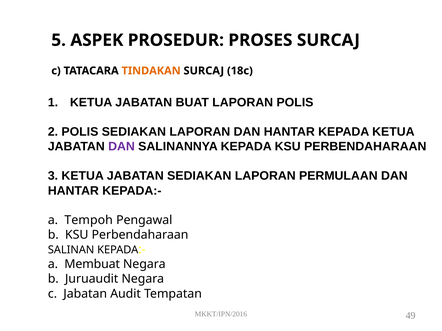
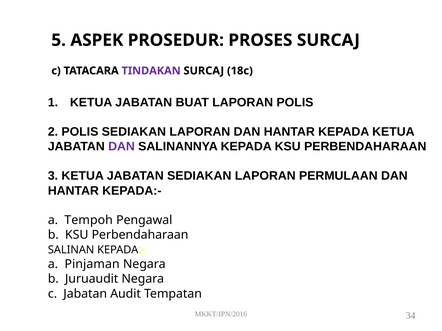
TINDAKAN colour: orange -> purple
Membuat: Membuat -> Pinjaman
49: 49 -> 34
